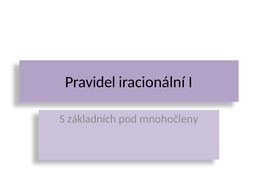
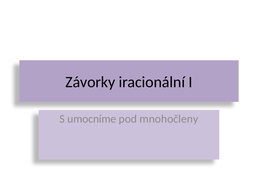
Pravidel: Pravidel -> Závorky
základních: základních -> umocníme
